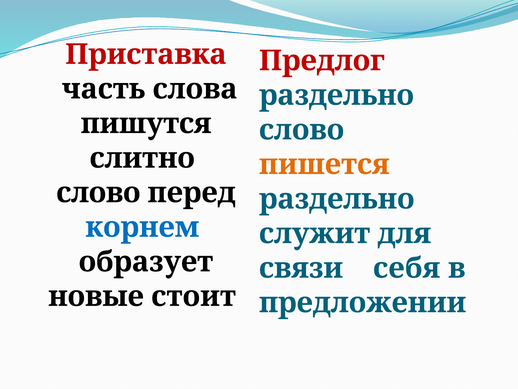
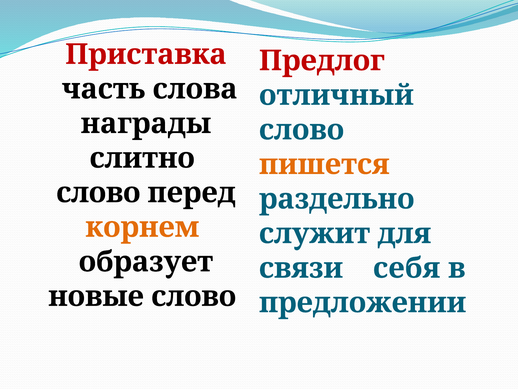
раздельно at (336, 95): раздельно -> отличный
пишутся: пишутся -> награды
корнем colour: blue -> orange
новые стоит: стоит -> слово
